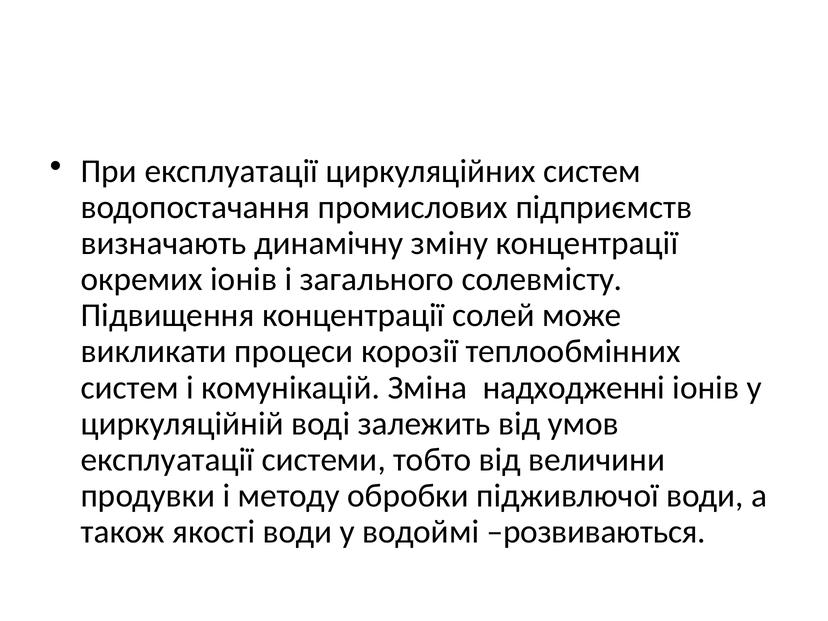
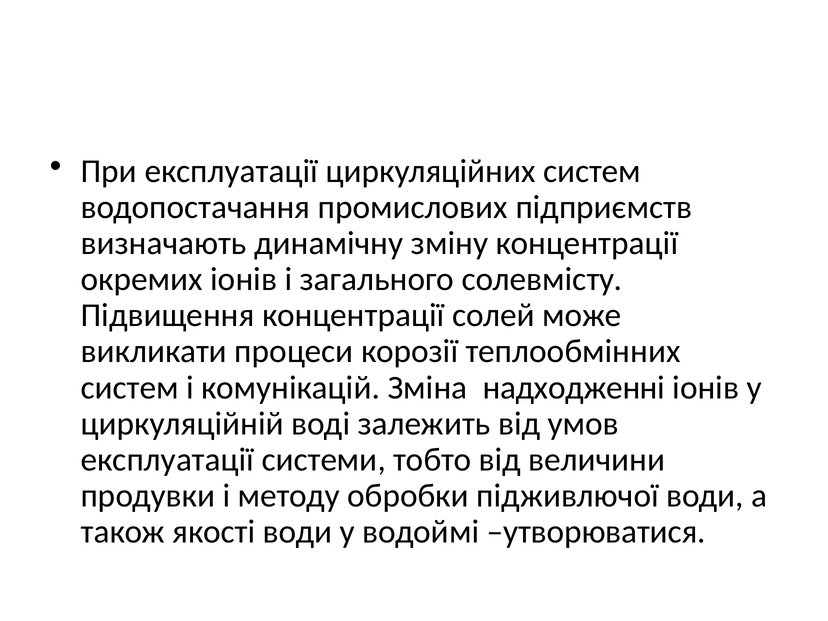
розвиваються: розвиваються -> утворюватися
